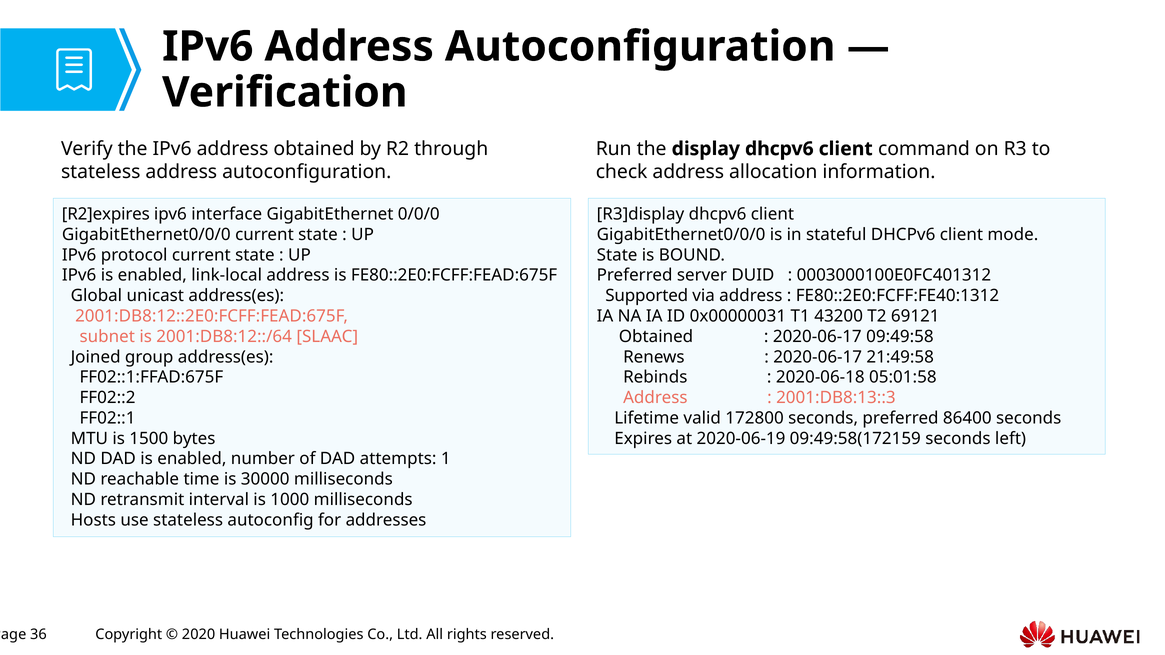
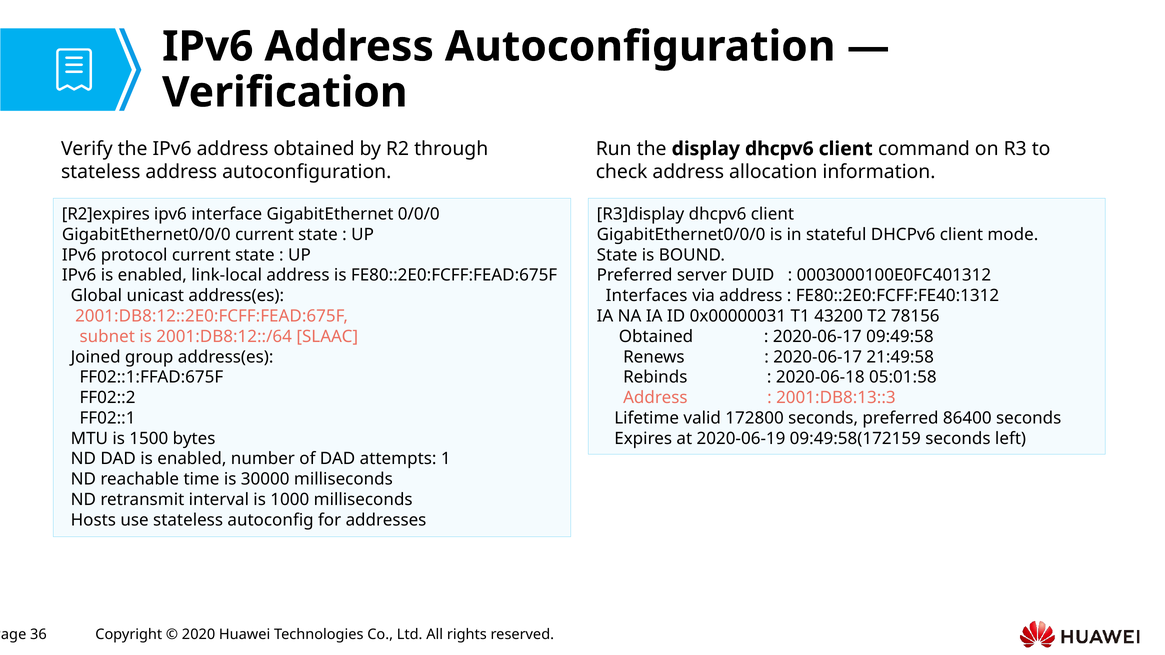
Supported: Supported -> Interfaces
69121: 69121 -> 78156
